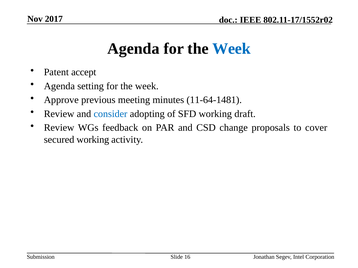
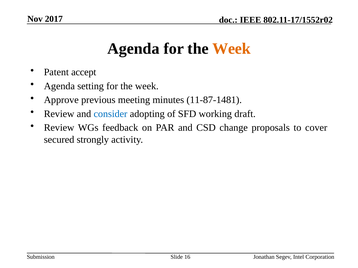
Week at (232, 49) colour: blue -> orange
11-64-1481: 11-64-1481 -> 11-87-1481
secured working: working -> strongly
